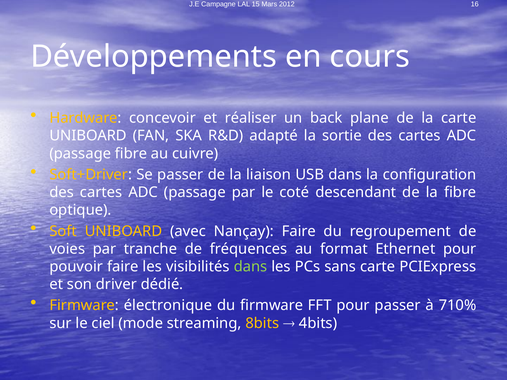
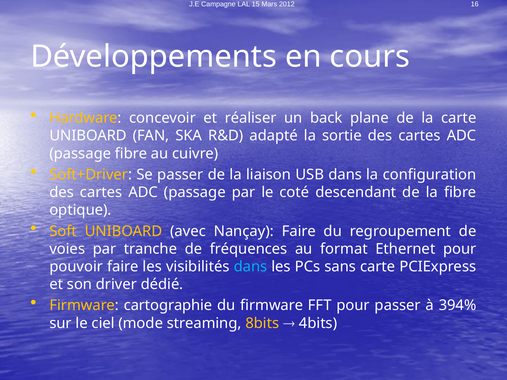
dans at (251, 267) colour: light green -> light blue
électronique: électronique -> cartographie
710%: 710% -> 394%
